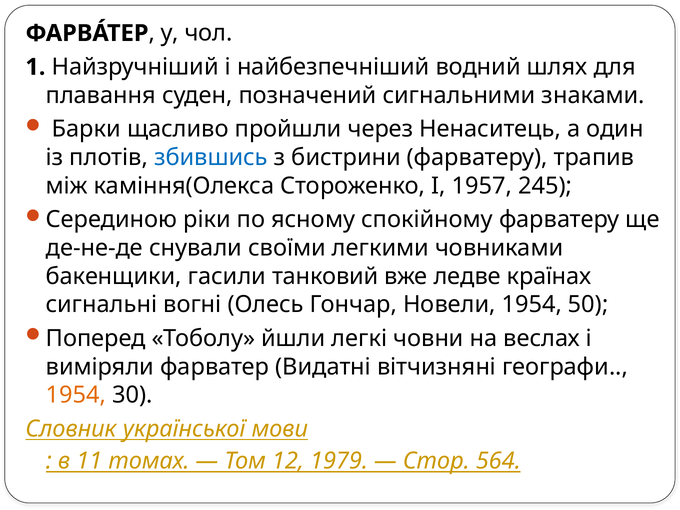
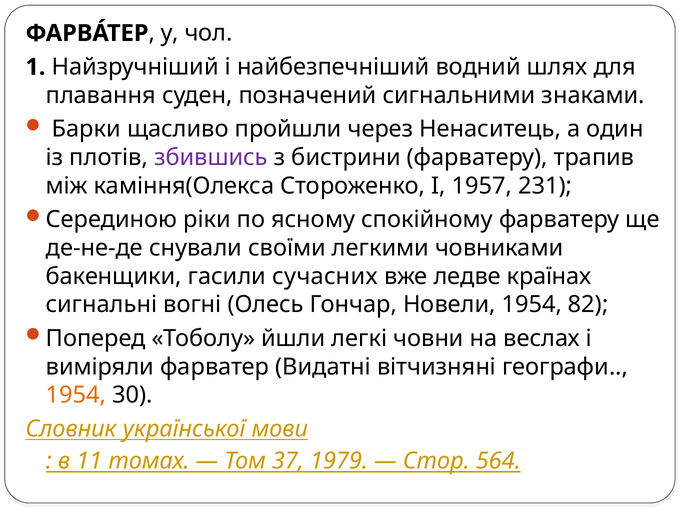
збившись colour: blue -> purple
245: 245 -> 231
танковий: танковий -> сучасних
50: 50 -> 82
12: 12 -> 37
